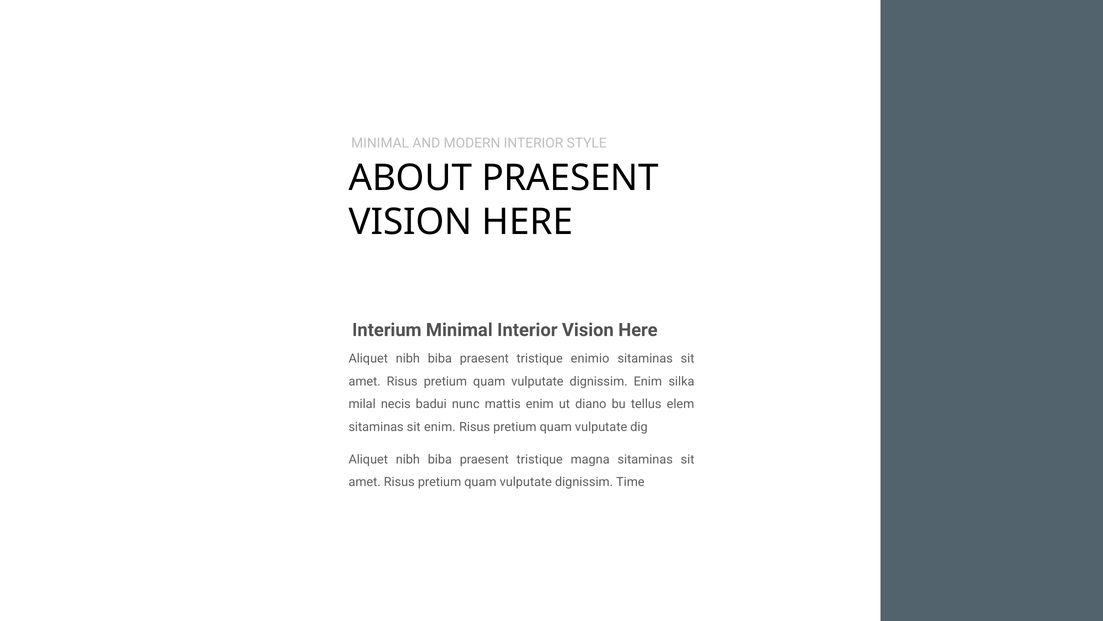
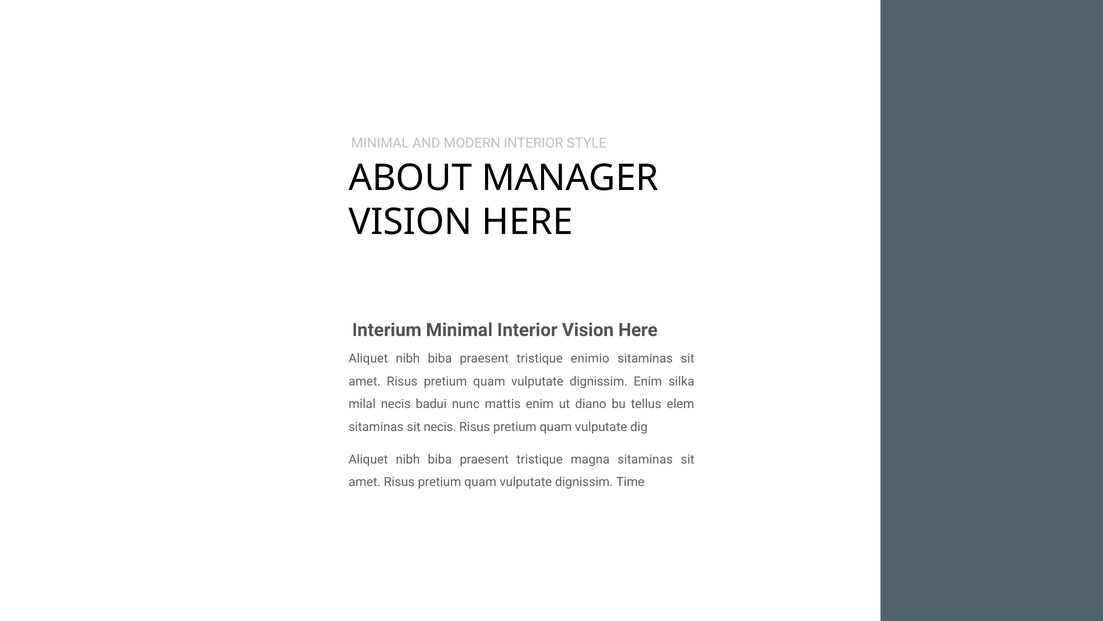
ABOUT PRAESENT: PRAESENT -> MANAGER
sit enim: enim -> necis
